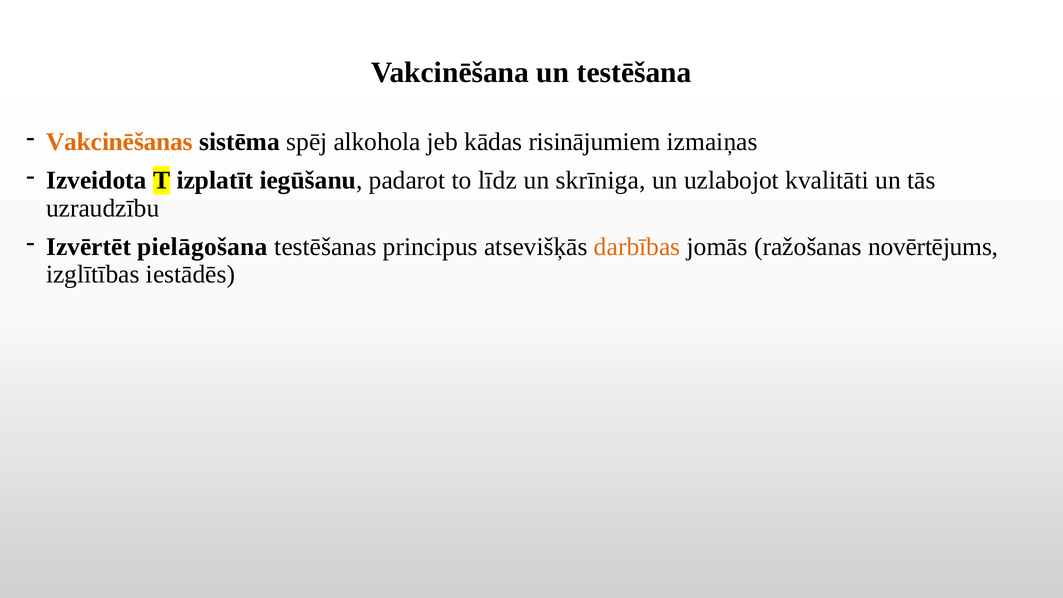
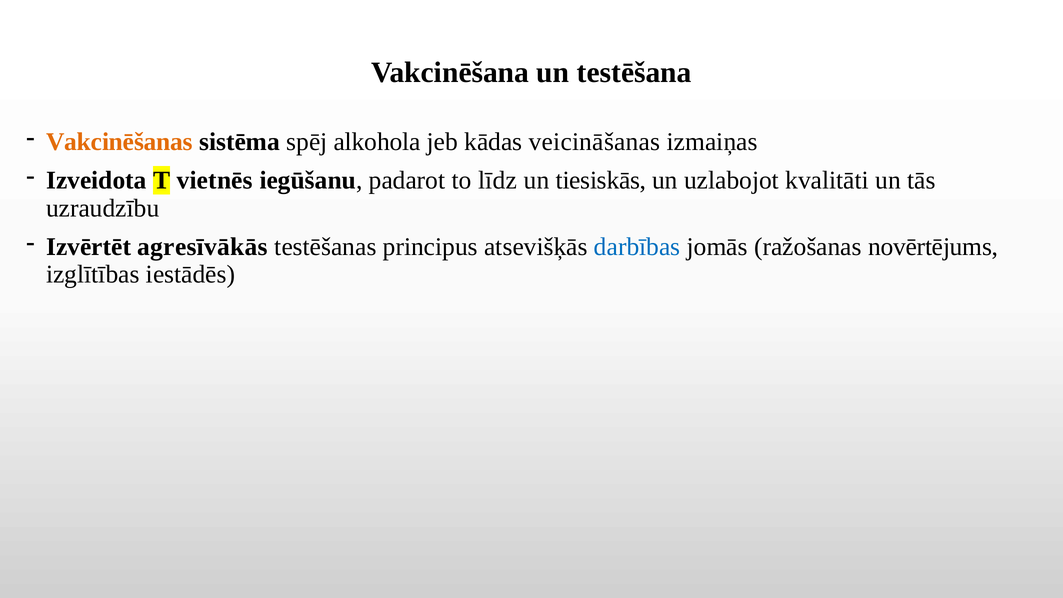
risinājumiem: risinājumiem -> veicināšanas
izplatīt: izplatīt -> vietnēs
skrīniga: skrīniga -> tiesiskās
pielāgošana: pielāgošana -> agresīvākās
darbības colour: orange -> blue
